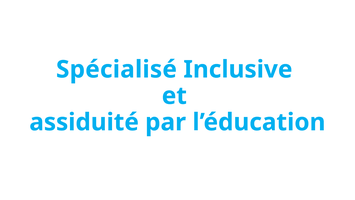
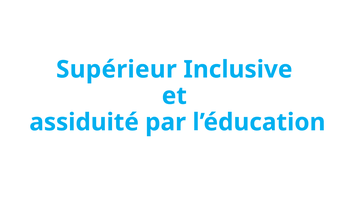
Spécialisé: Spécialisé -> Supérieur
